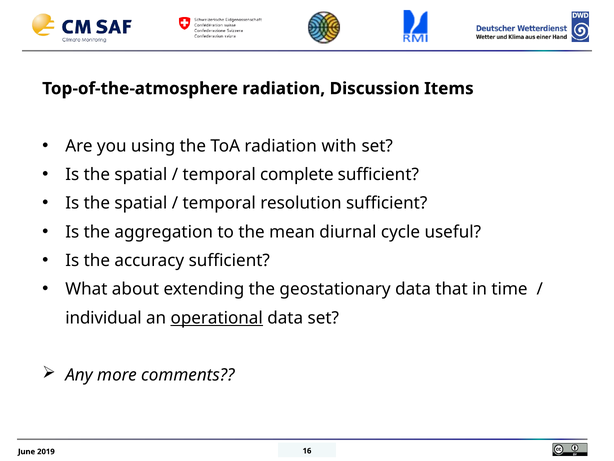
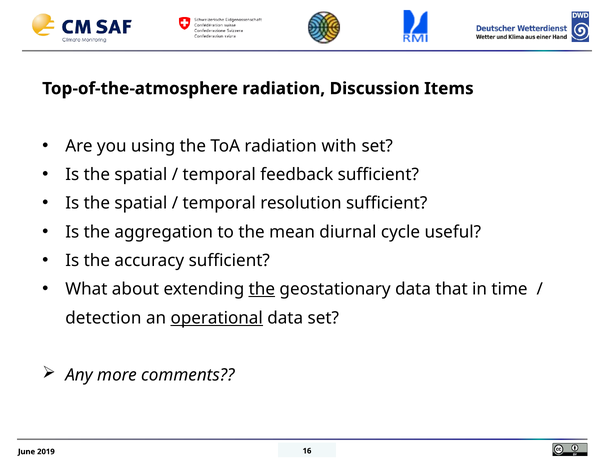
complete: complete -> feedback
the at (262, 289) underline: none -> present
individual: individual -> detection
